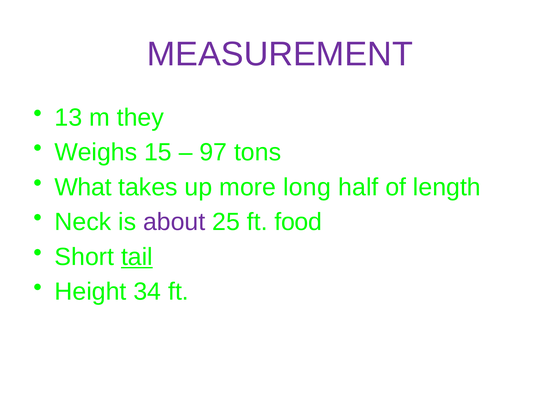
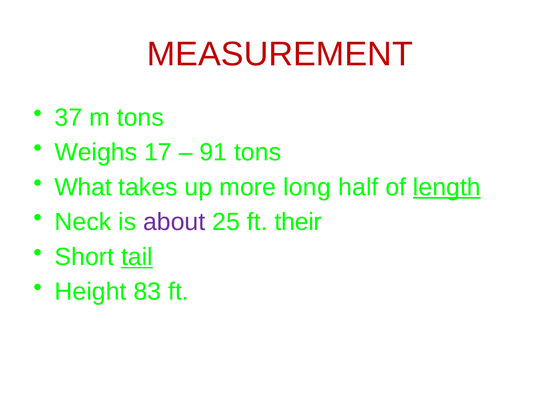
MEASUREMENT colour: purple -> red
13: 13 -> 37
m they: they -> tons
15: 15 -> 17
97: 97 -> 91
length underline: none -> present
food: food -> their
34: 34 -> 83
